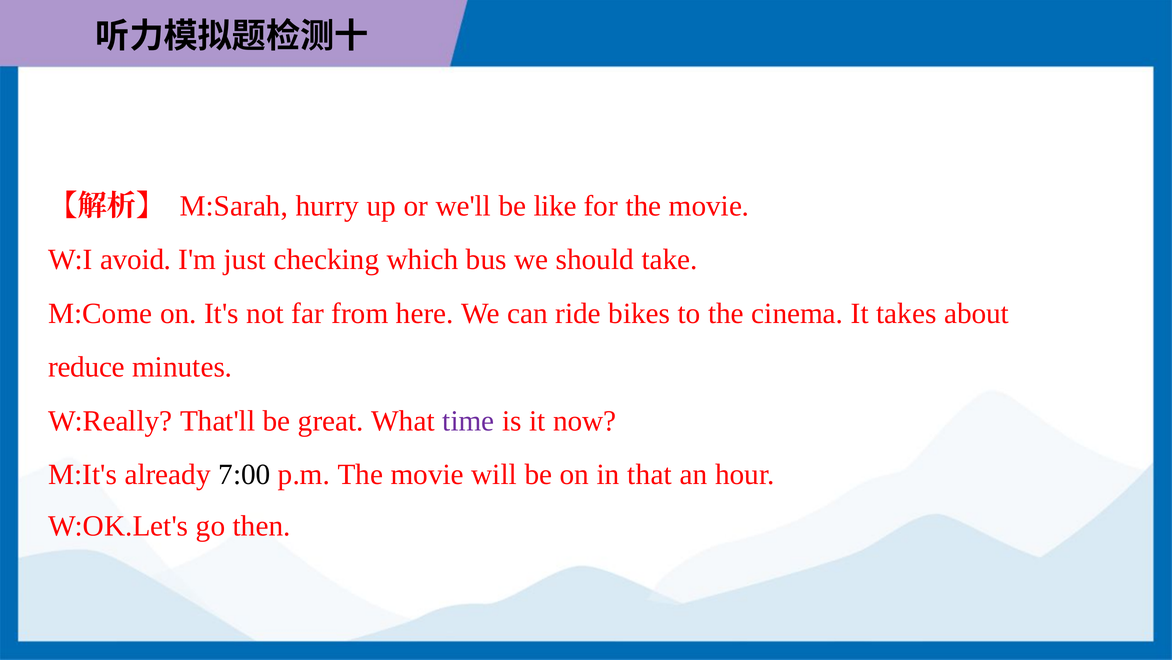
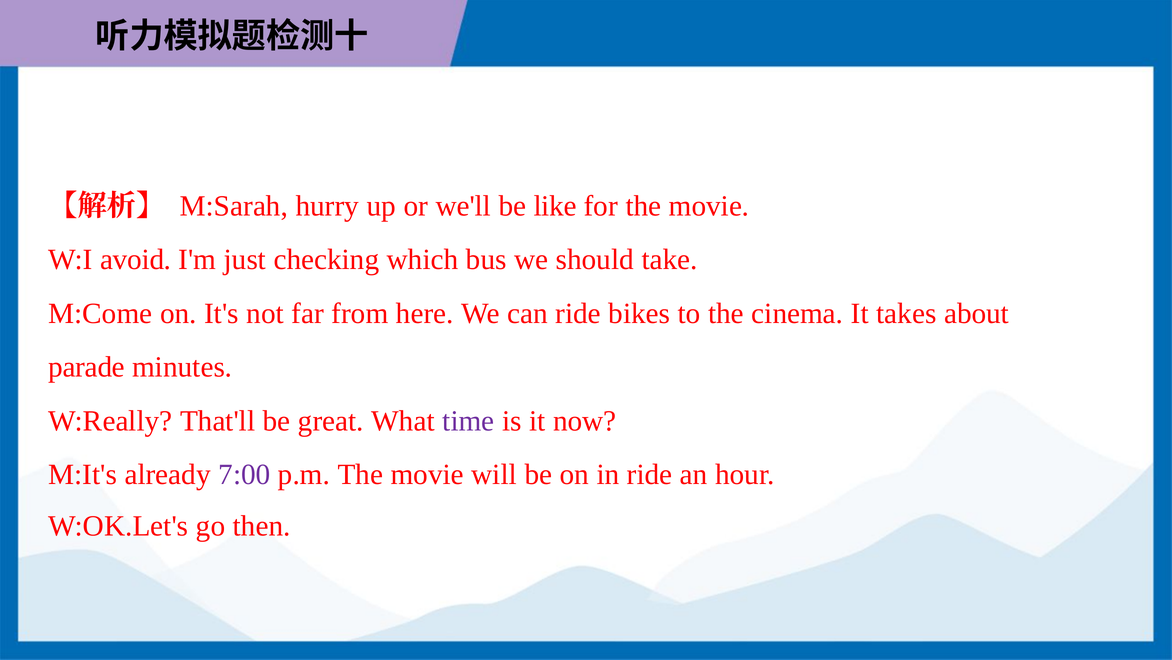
reduce: reduce -> parade
7:00 colour: black -> purple
in that: that -> ride
